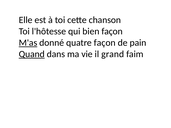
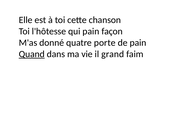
qui bien: bien -> pain
M'as underline: present -> none
quatre façon: façon -> porte
